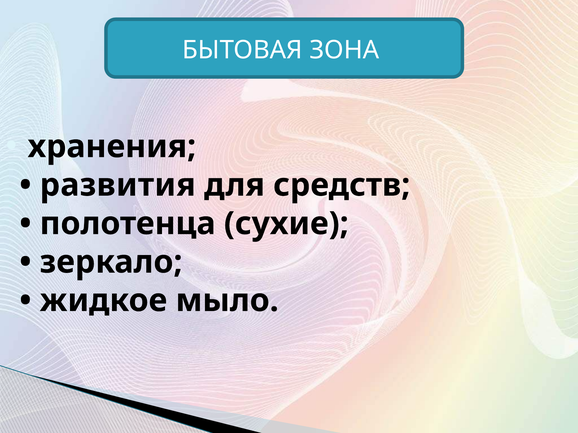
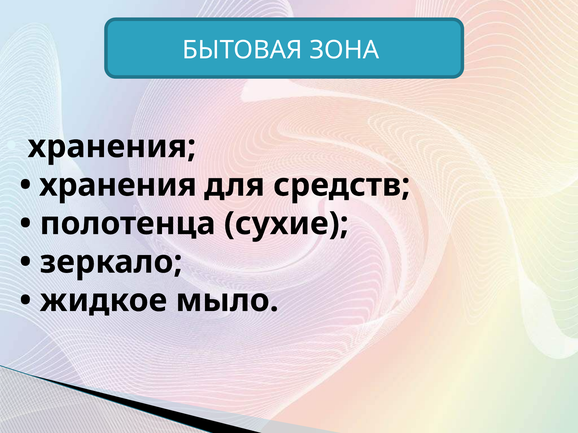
развития at (118, 185): развития -> хранения
